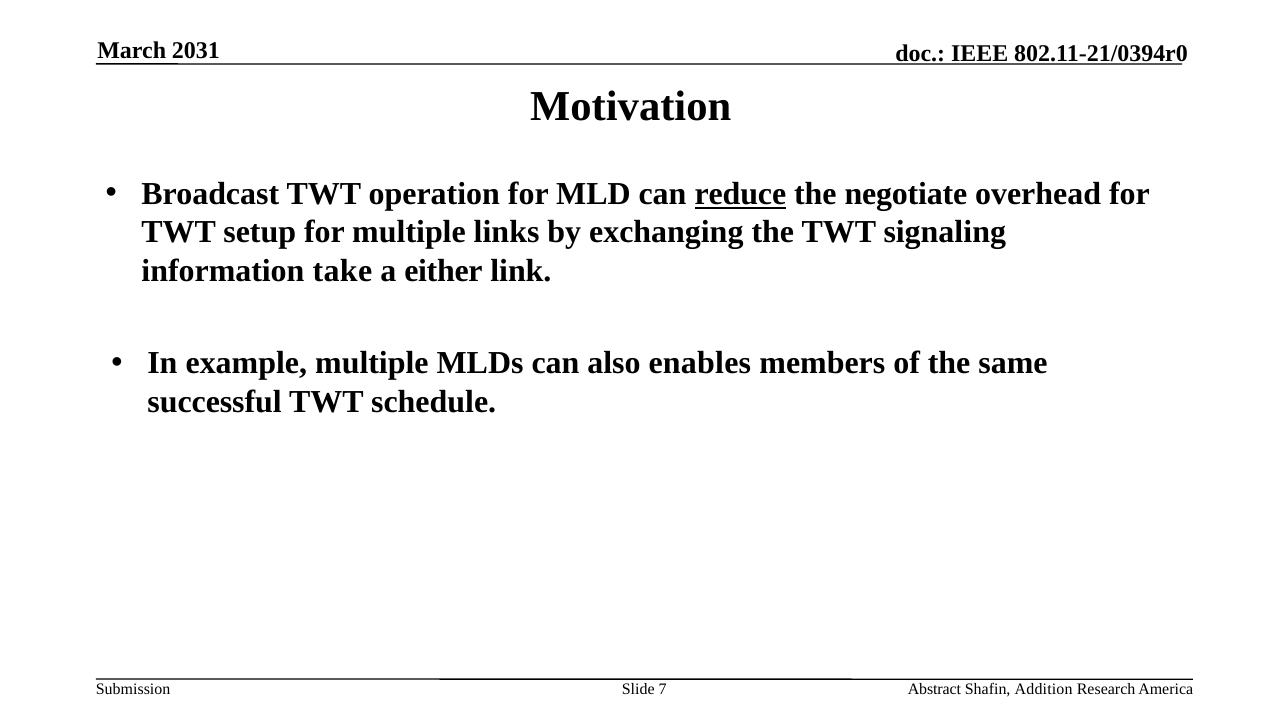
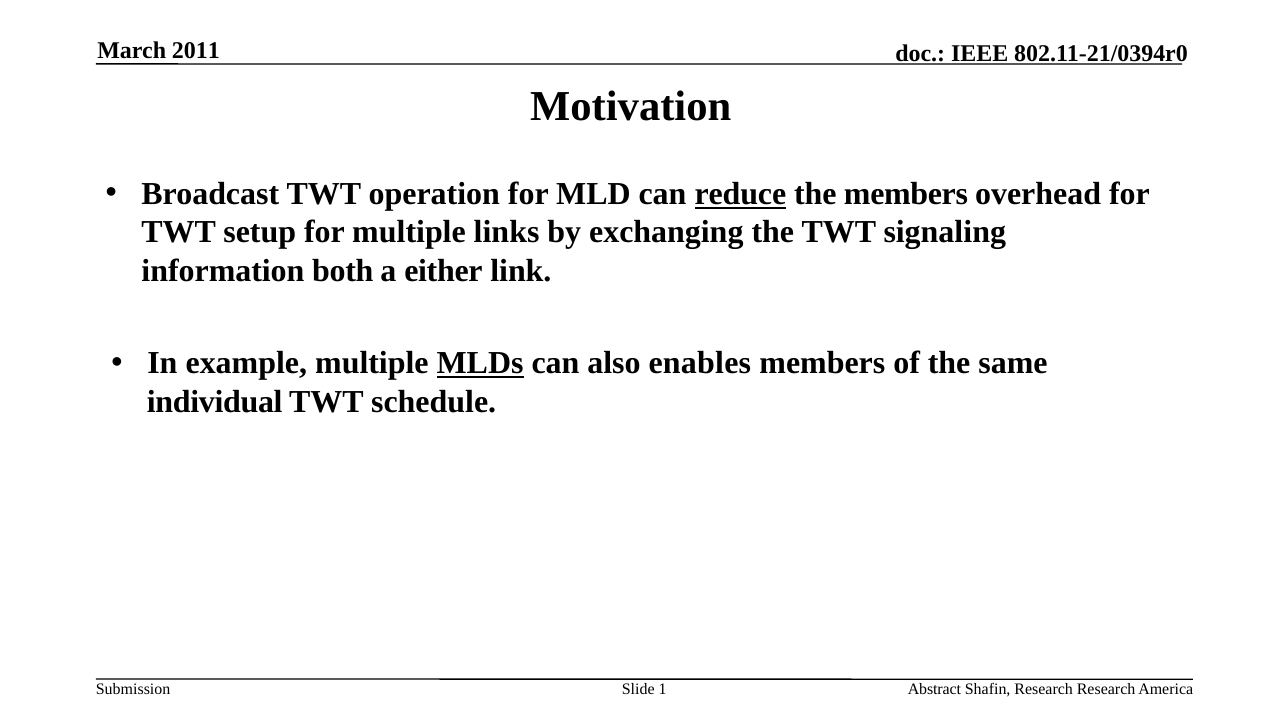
2031: 2031 -> 2011
the negotiate: negotiate -> members
take: take -> both
MLDs underline: none -> present
successful: successful -> individual
7: 7 -> 1
Shafin Addition: Addition -> Research
